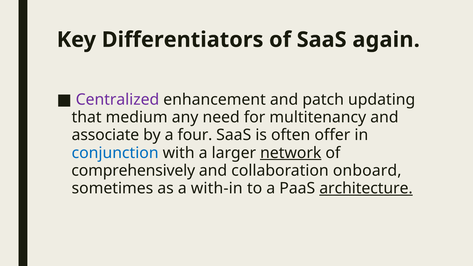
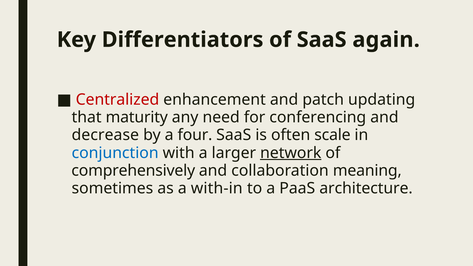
Centralized colour: purple -> red
medium: medium -> maturity
multitenancy: multitenancy -> conferencing
associate: associate -> decrease
offer: offer -> scale
onboard: onboard -> meaning
architecture underline: present -> none
